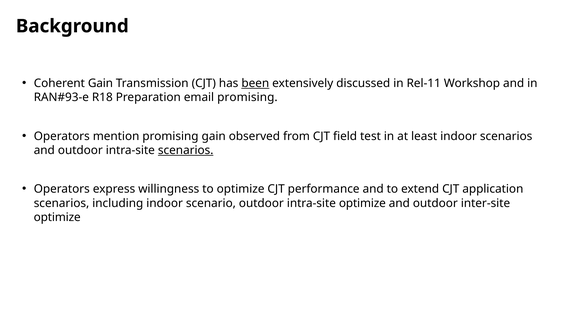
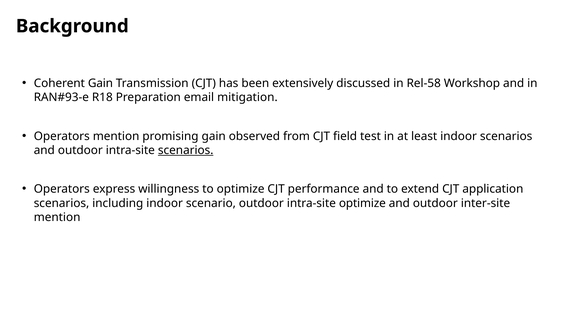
been underline: present -> none
Rel-11: Rel-11 -> Rel-58
email promising: promising -> mitigation
optimize at (57, 217): optimize -> mention
